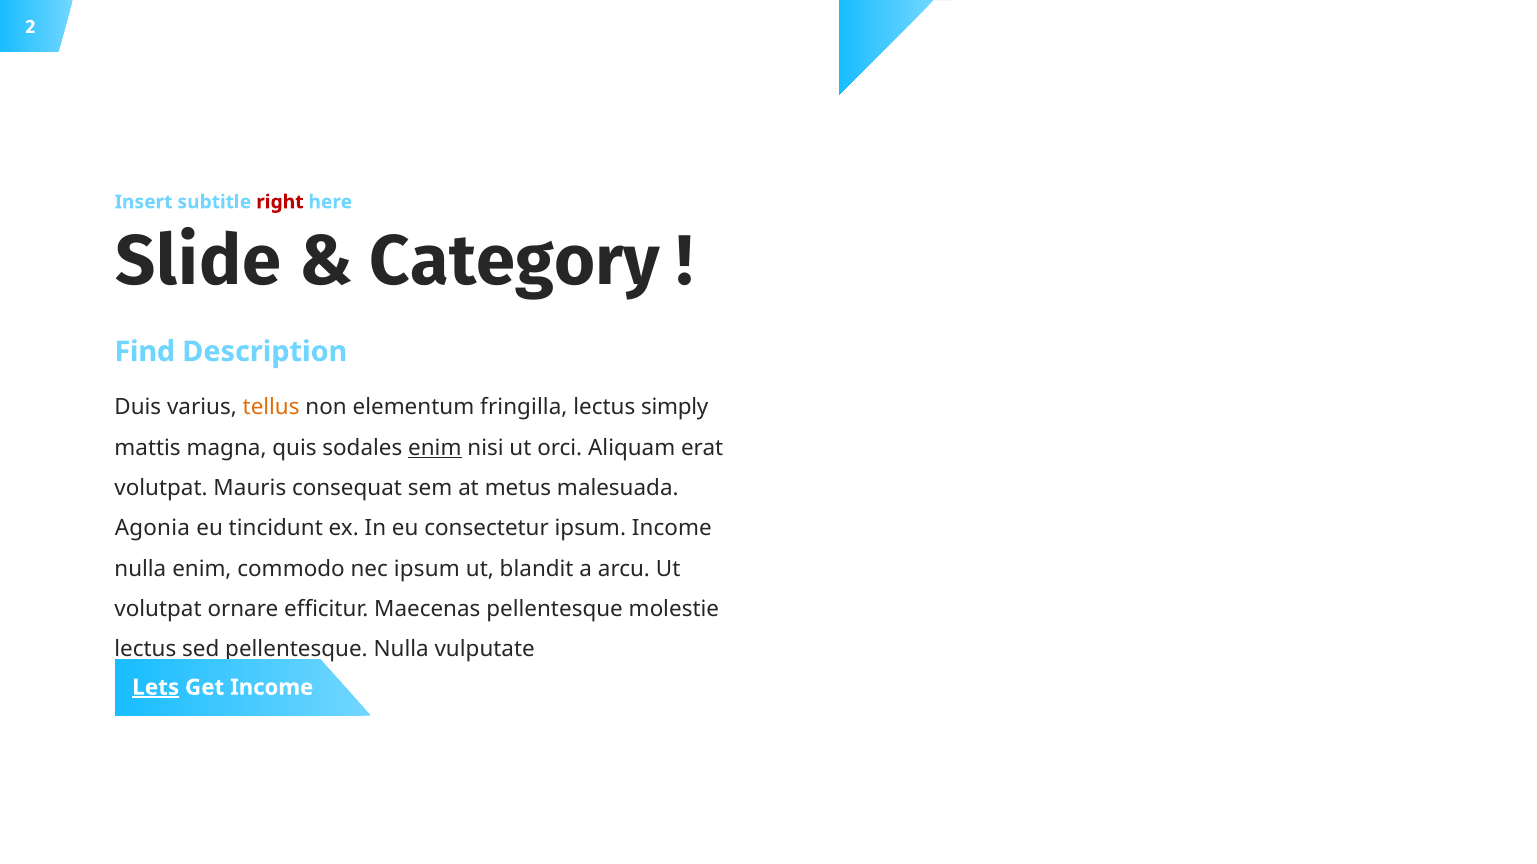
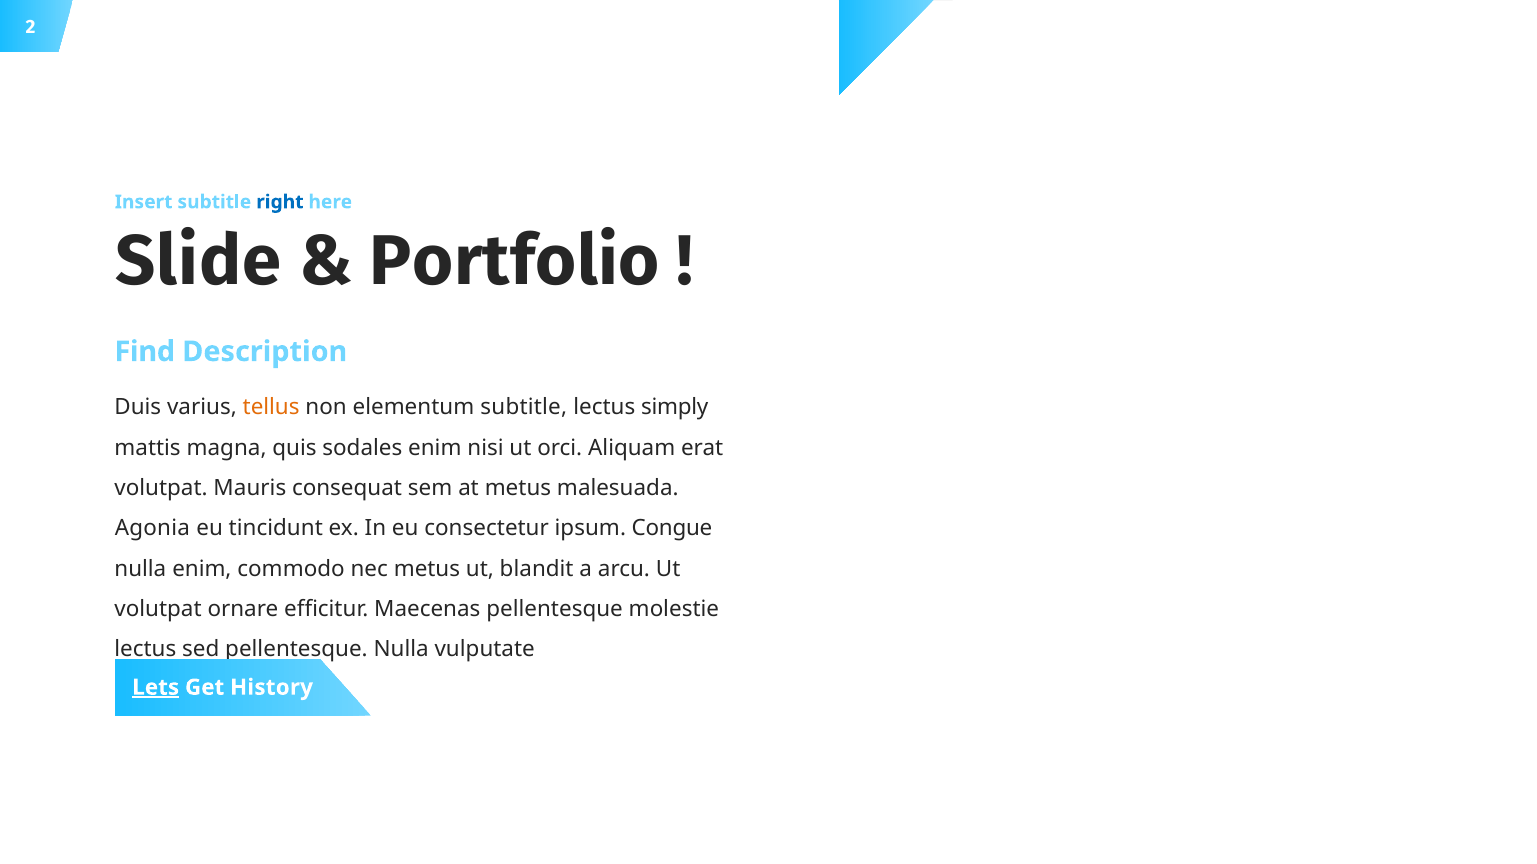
right colour: red -> blue
Category: Category -> Portfolio
elementum fringilla: fringilla -> subtitle
enim at (435, 448) underline: present -> none
ipsum Income: Income -> Congue
nec ipsum: ipsum -> metus
Get Income: Income -> History
